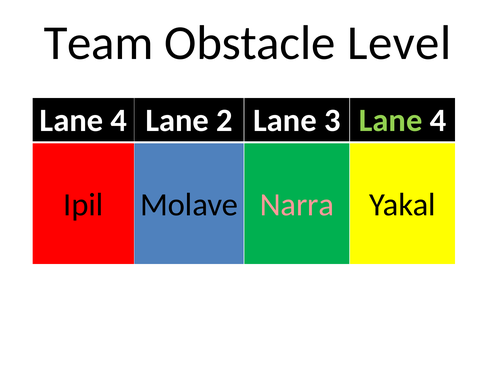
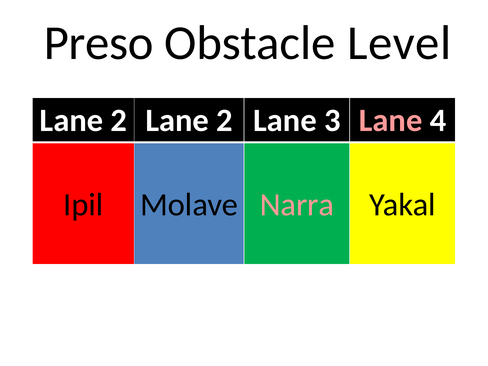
Team: Team -> Preso
4 at (119, 120): 4 -> 2
Lane at (391, 120) colour: light green -> pink
